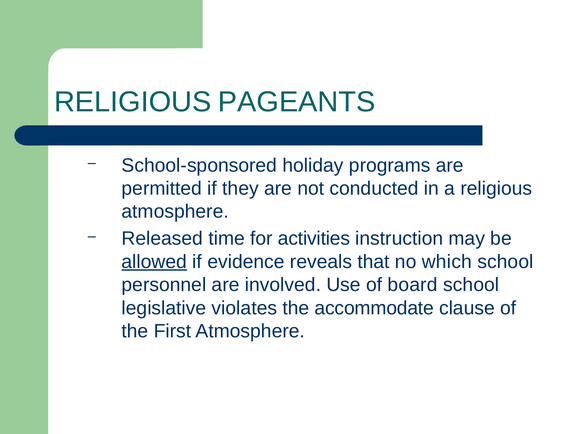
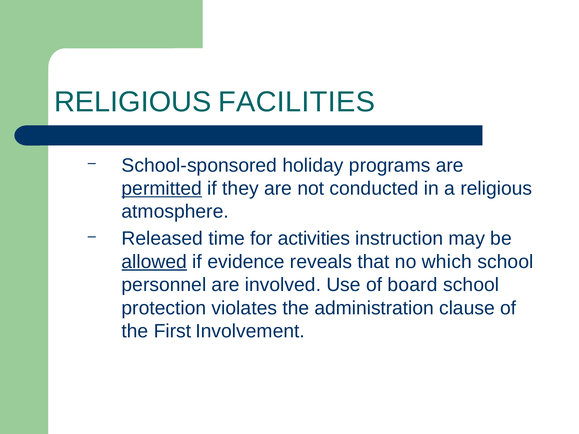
PAGEANTS: PAGEANTS -> FACILITIES
permitted underline: none -> present
legislative: legislative -> protection
accommodate: accommodate -> administration
First Atmosphere: Atmosphere -> Involvement
